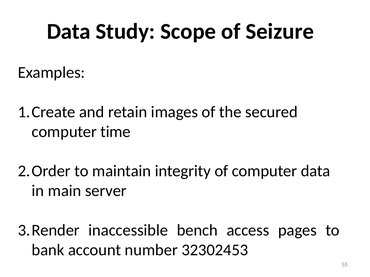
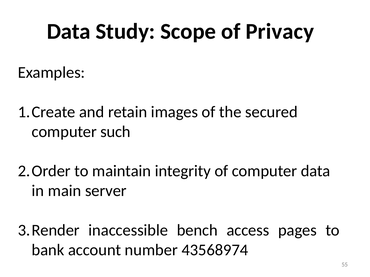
Seizure: Seizure -> Privacy
time: time -> such
32302453: 32302453 -> 43568974
